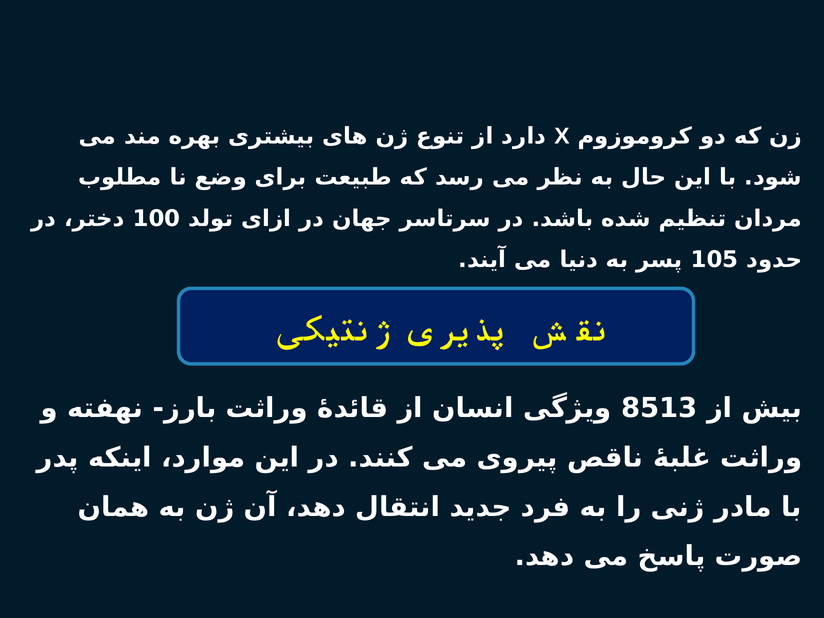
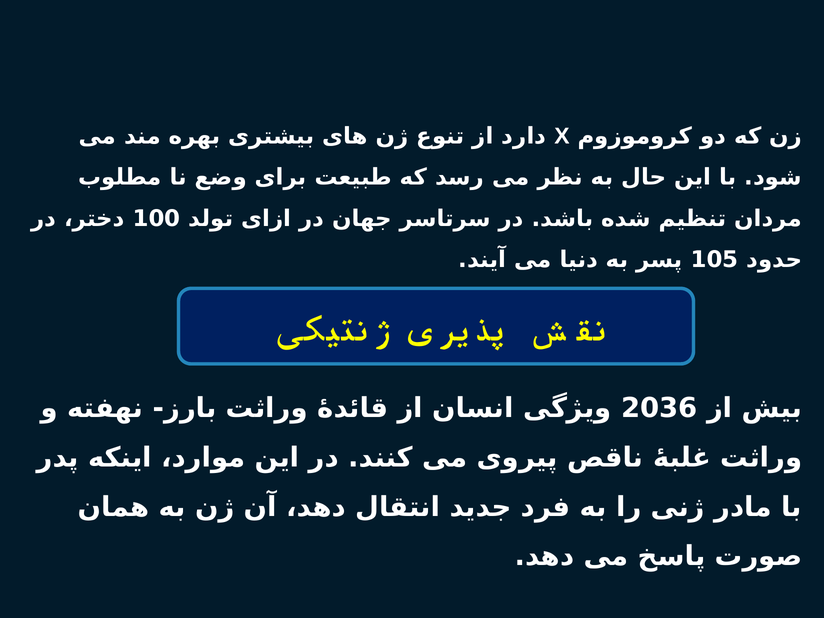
8513: 8513 -> 2036
